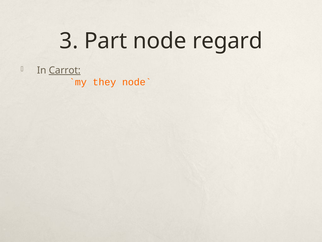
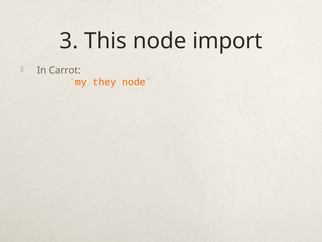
Part: Part -> This
regard: regard -> import
Carrot underline: present -> none
